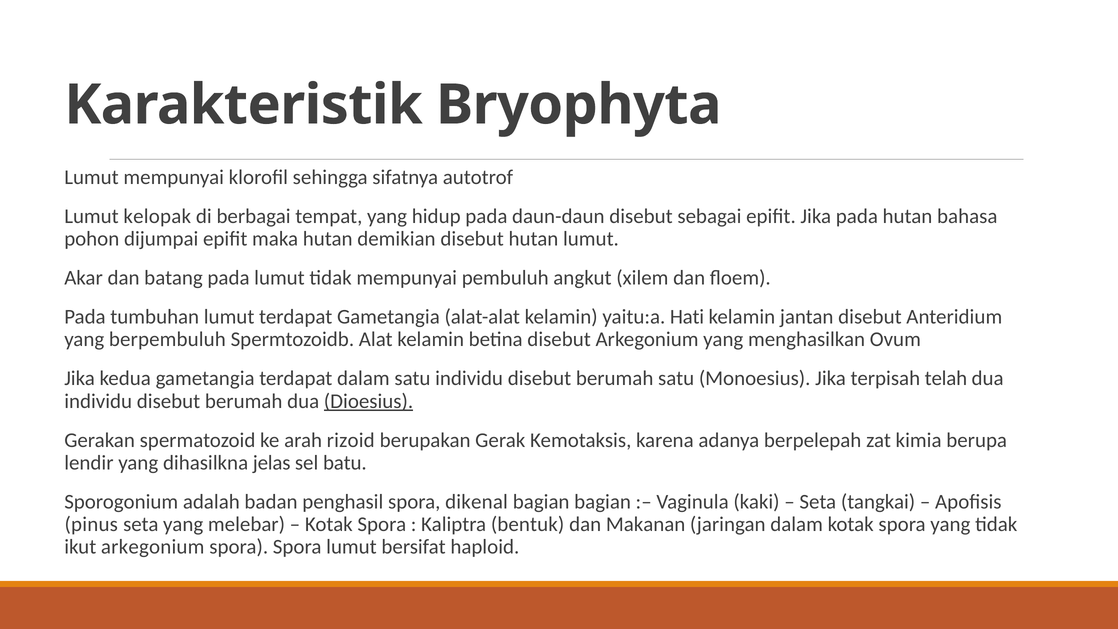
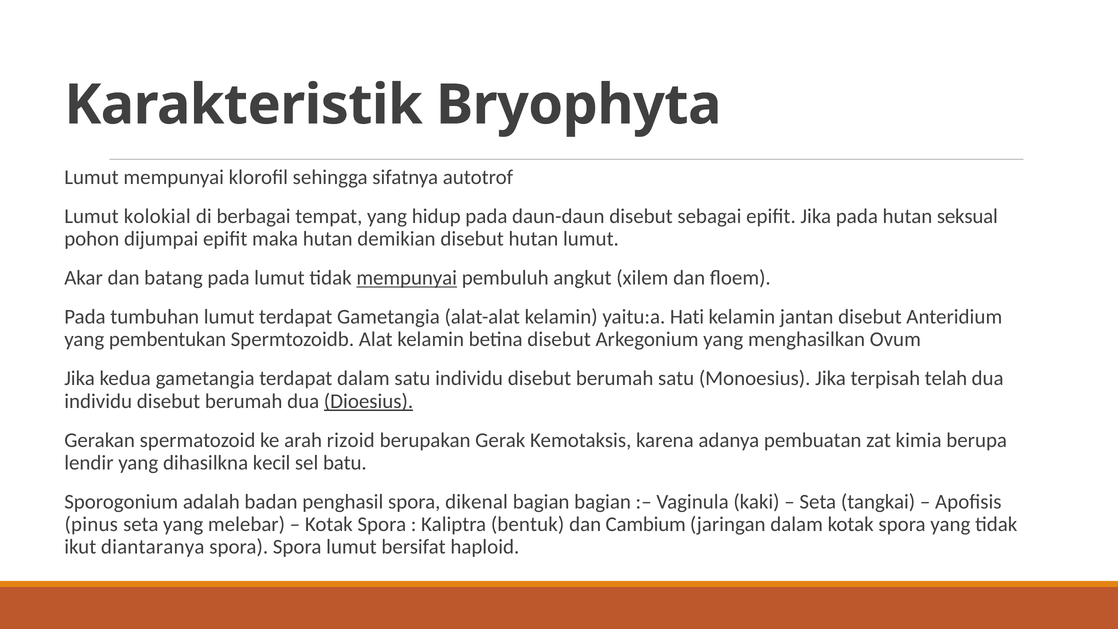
kelopak: kelopak -> kolokial
bahasa: bahasa -> seksual
mempunyai at (407, 278) underline: none -> present
berpembuluh: berpembuluh -> pembentukan
berpelepah: berpelepah -> pembuatan
jelas: jelas -> kecil
Makanan: Makanan -> Cambium
ikut arkegonium: arkegonium -> diantaranya
